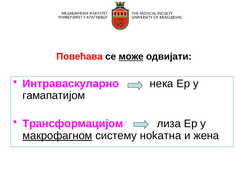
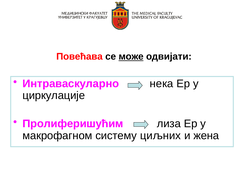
гамапатијом: гамапатијом -> циркулације
Трансформацијом: Трансформацијом -> Пролиферишућим
макрофагном underline: present -> none
нokaтна: нokaтна -> циљних
